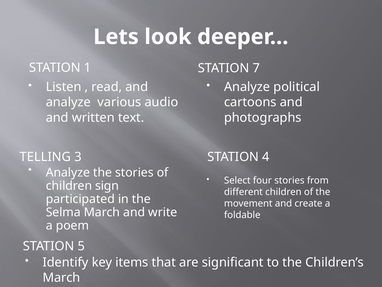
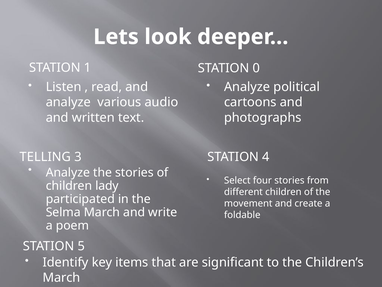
7: 7 -> 0
sign: sign -> lady
